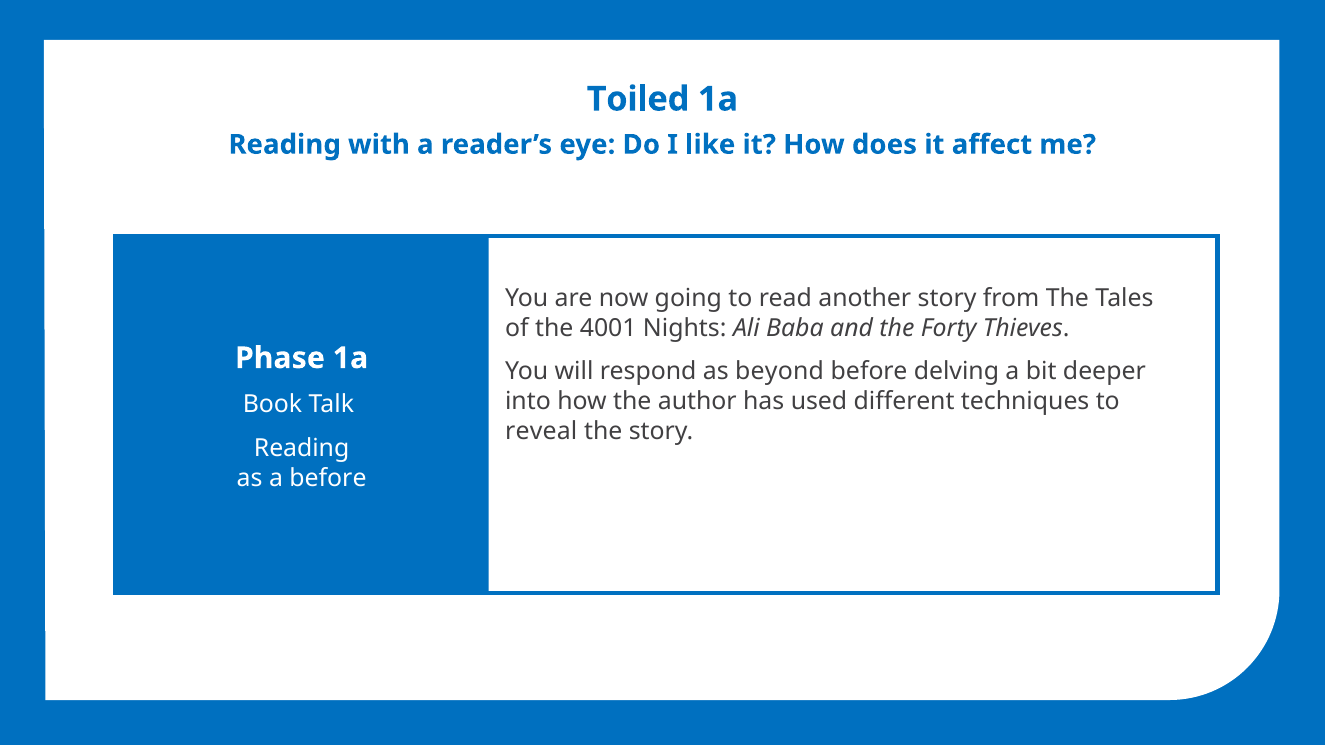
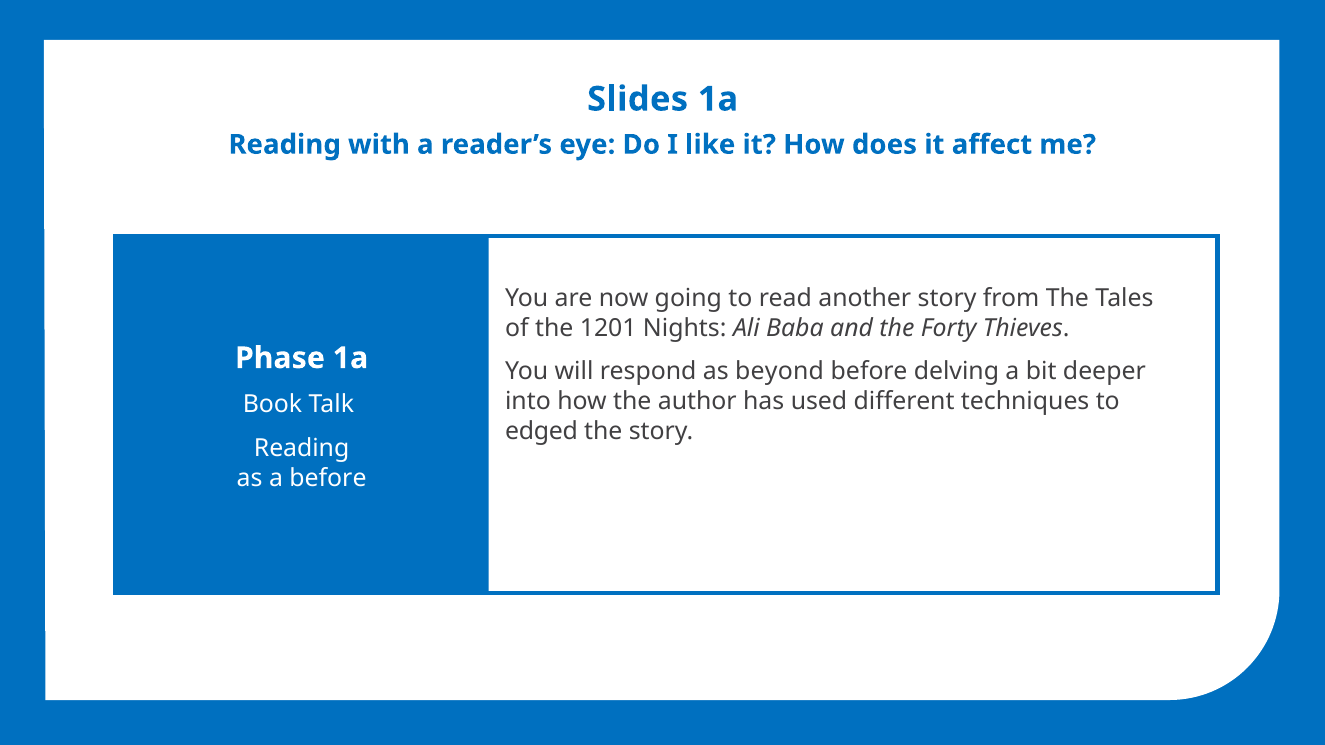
Toiled: Toiled -> Slides
4001: 4001 -> 1201
reveal: reveal -> edged
